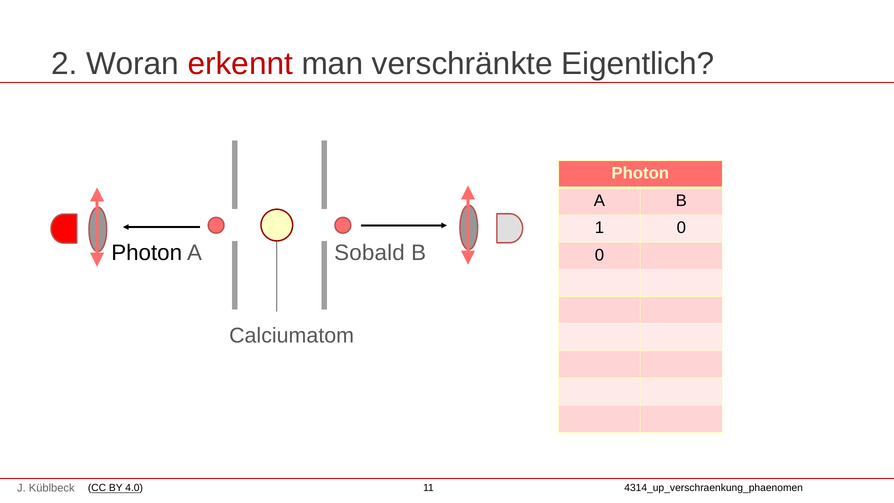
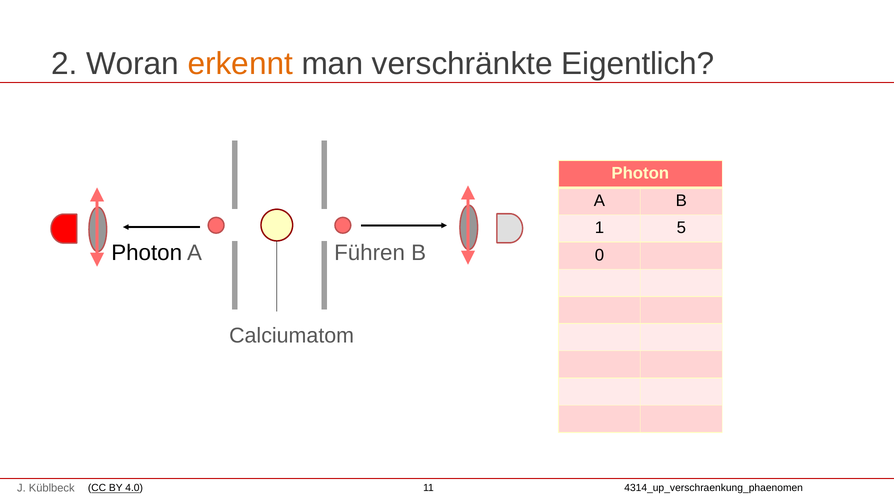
erkennt colour: red -> orange
1 0: 0 -> 5
Sobald: Sobald -> Führen
